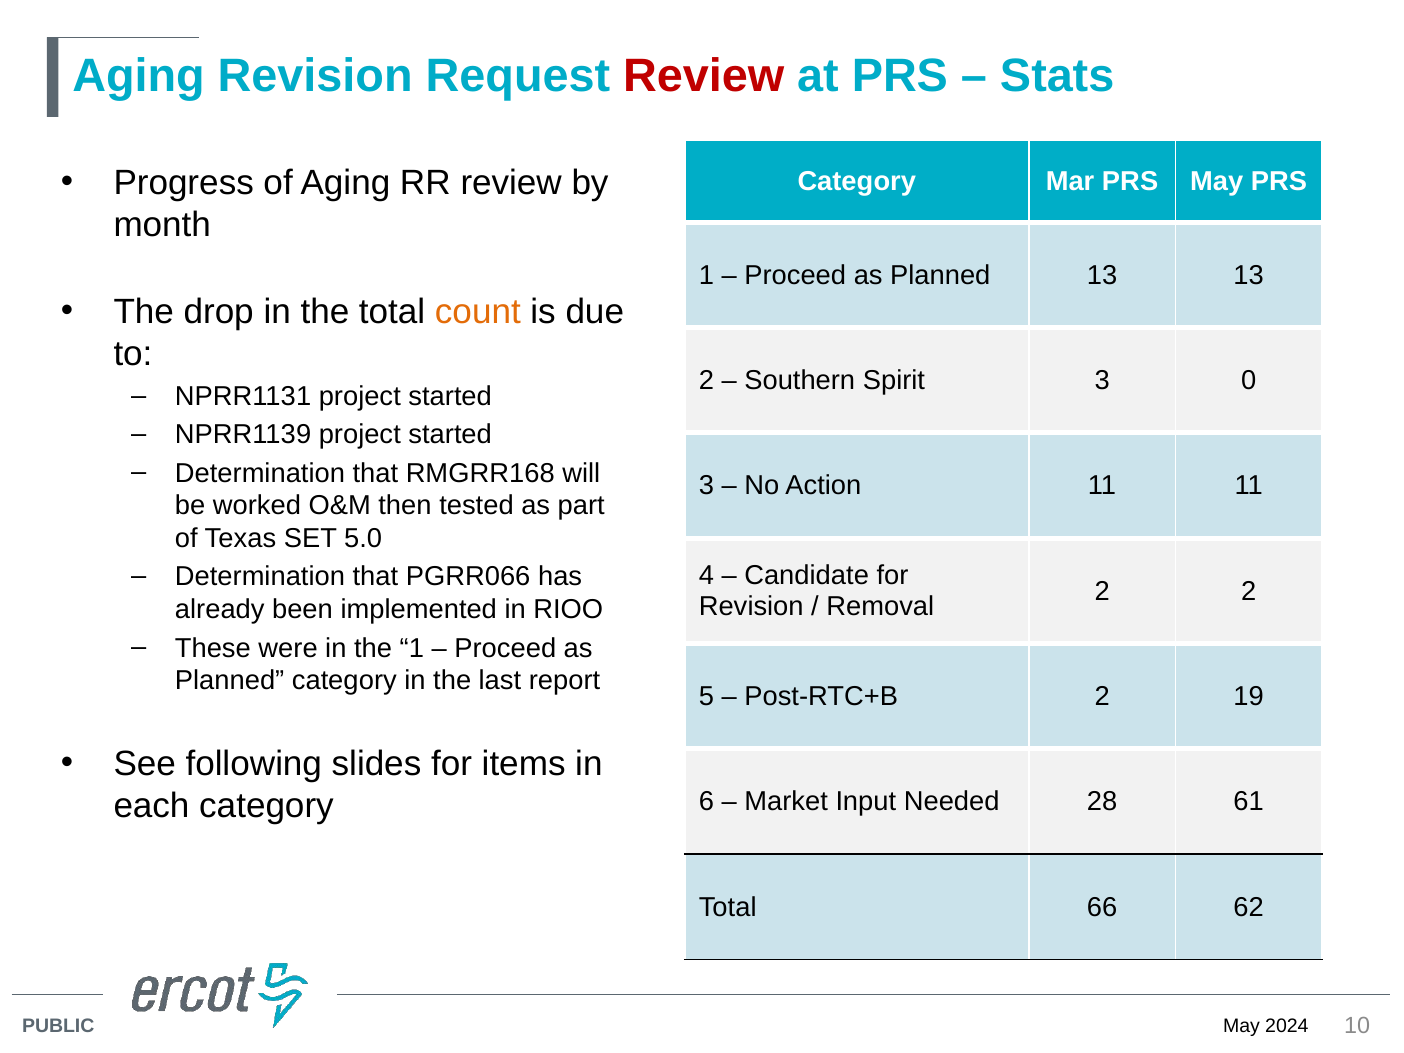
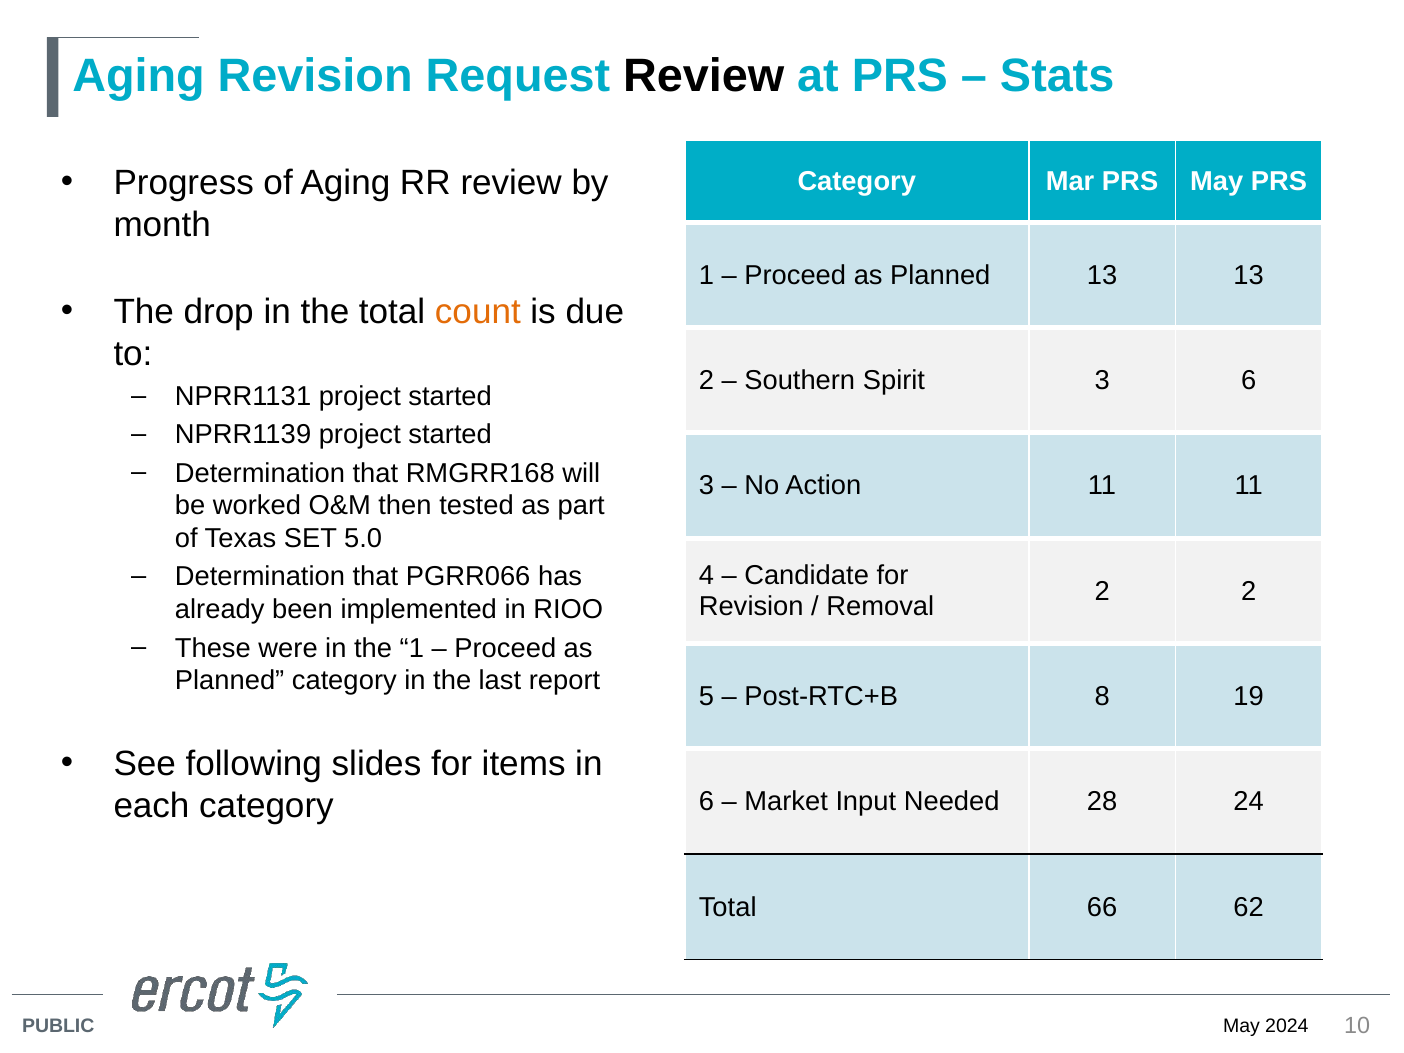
Review at (704, 76) colour: red -> black
3 0: 0 -> 6
Post-RTC+B 2: 2 -> 8
61: 61 -> 24
